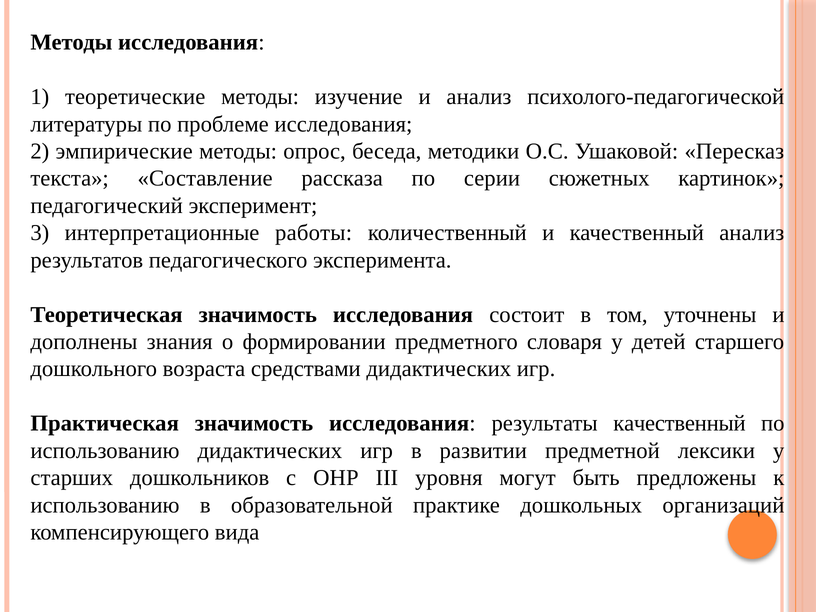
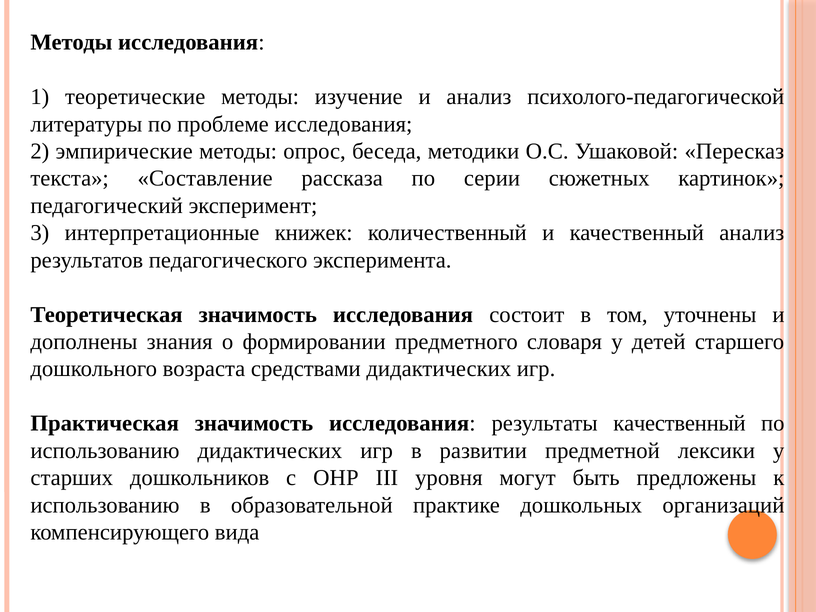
работы: работы -> книжек
